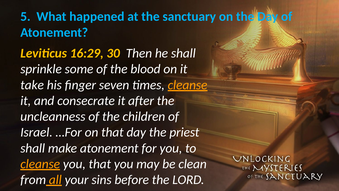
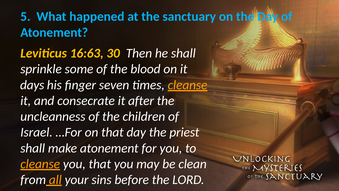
16:29: 16:29 -> 16:63
take: take -> days
